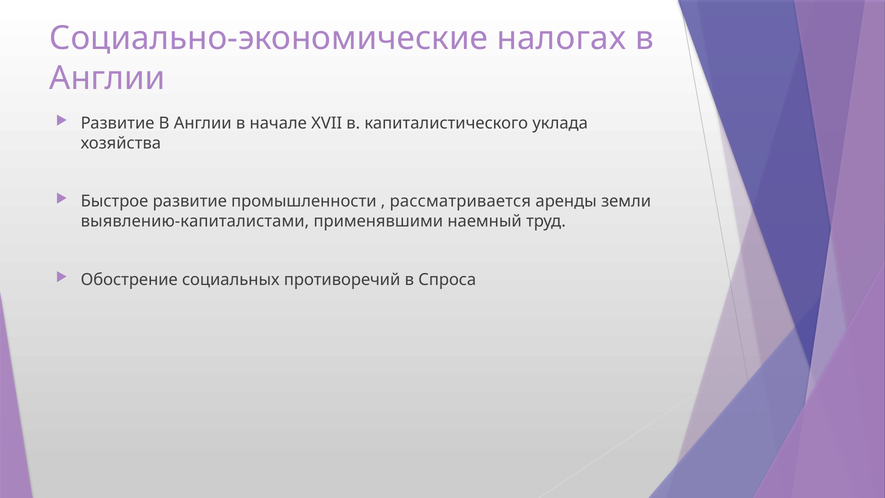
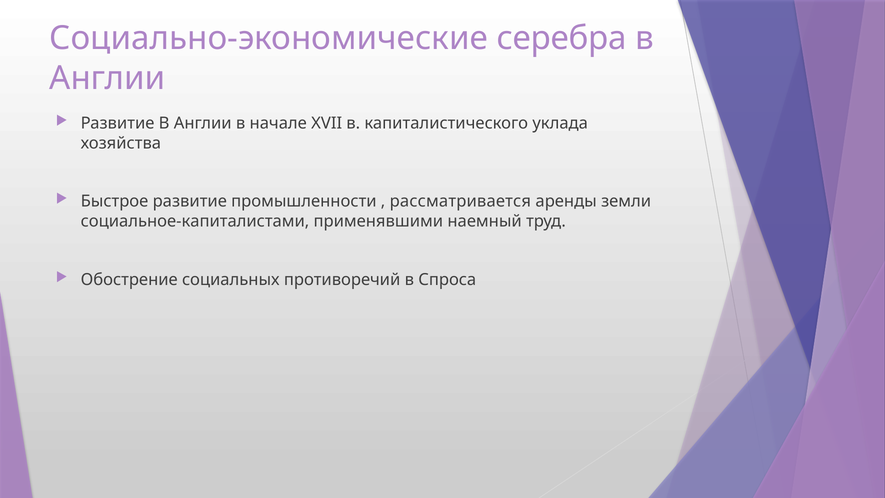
налогах: налогах -> серебра
выявлению-капиталистами: выявлению-капиталистами -> социальное-капиталистами
